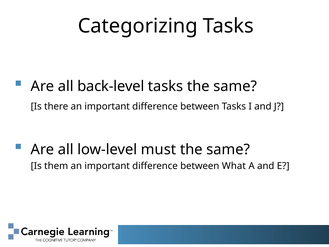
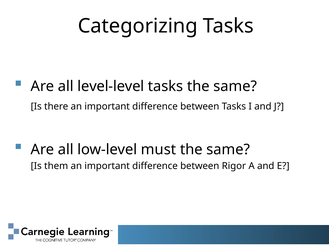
back-level: back-level -> level-level
What: What -> Rigor
